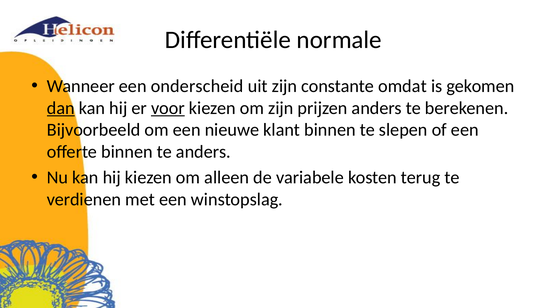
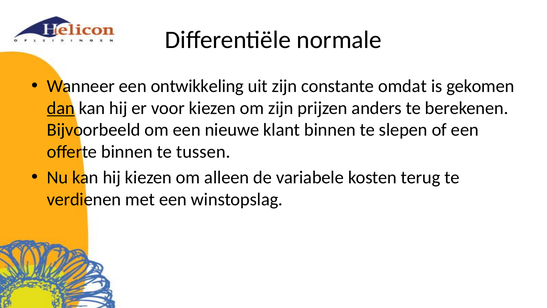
onderscheid: onderscheid -> ontwikkeling
voor underline: present -> none
te anders: anders -> tussen
